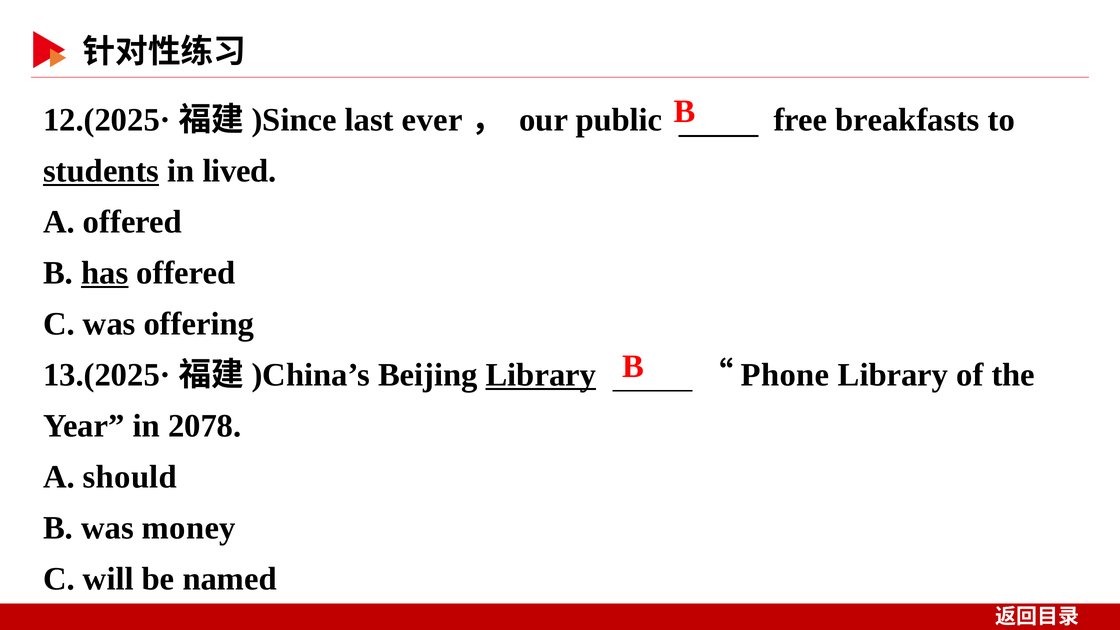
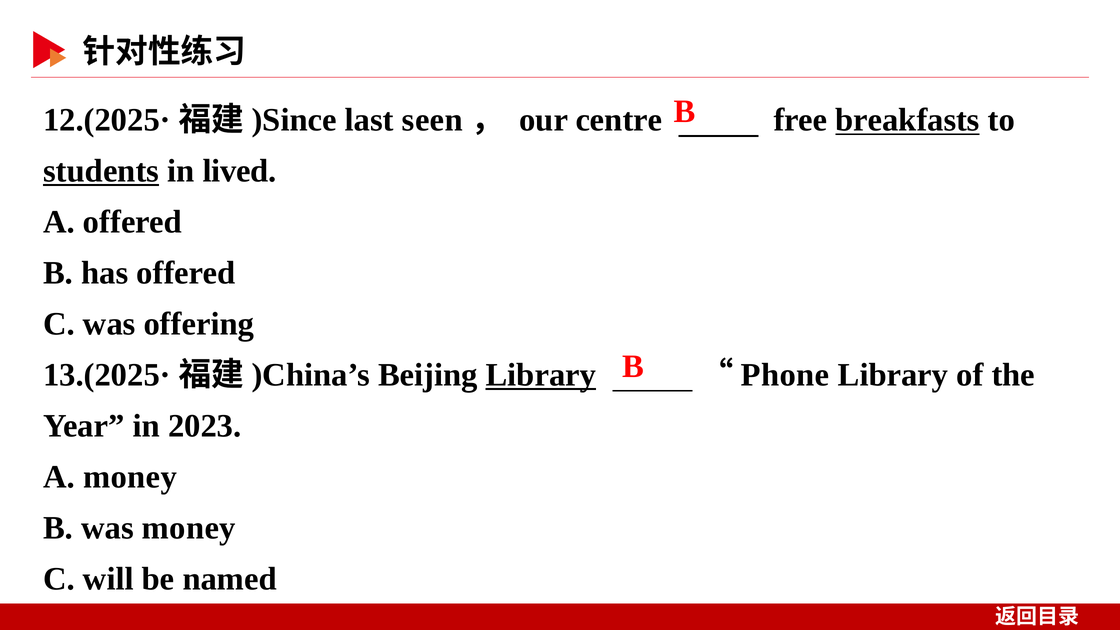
ever: ever -> seen
public: public -> centre
breakfasts underline: none -> present
has underline: present -> none
2078: 2078 -> 2023
A should: should -> money
